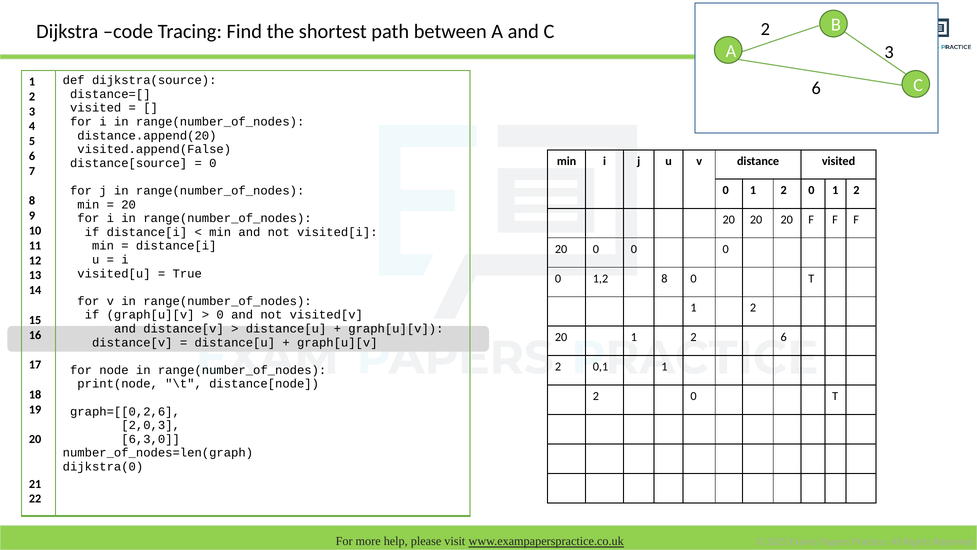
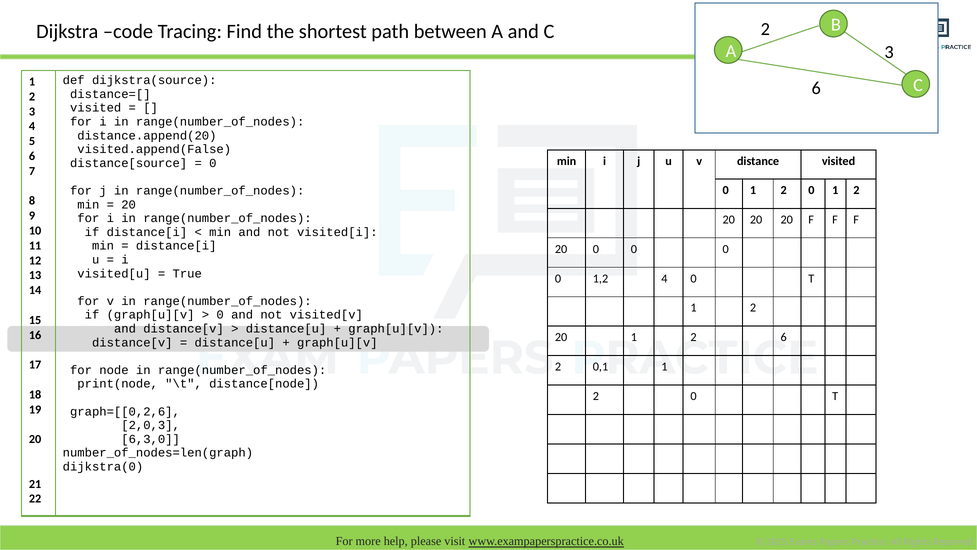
1,2 8: 8 -> 4
